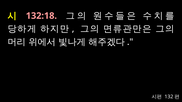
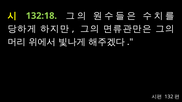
132:18 colour: pink -> light green
